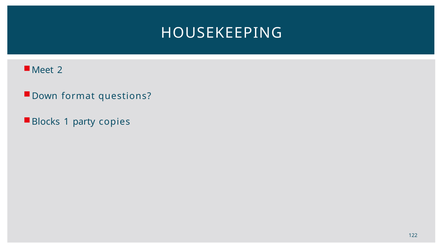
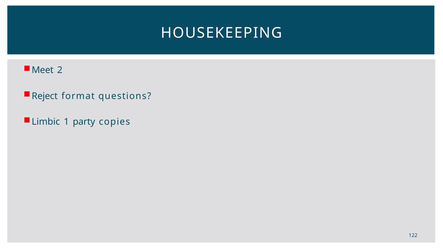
Down: Down -> Reject
Blocks: Blocks -> Limbic
